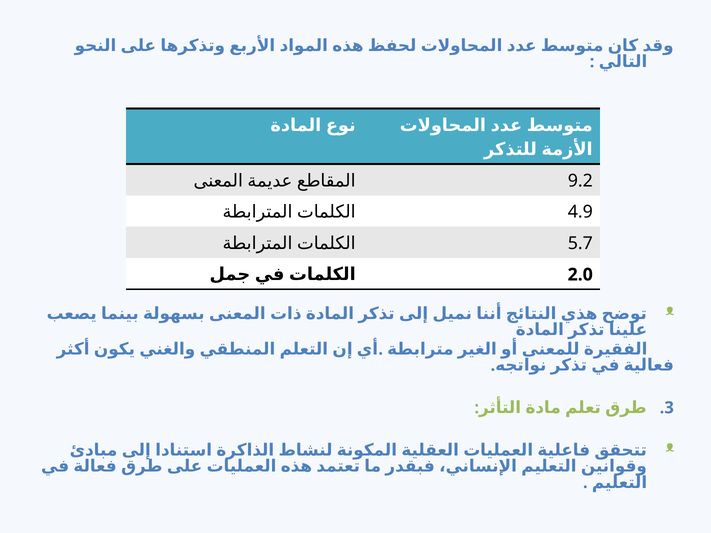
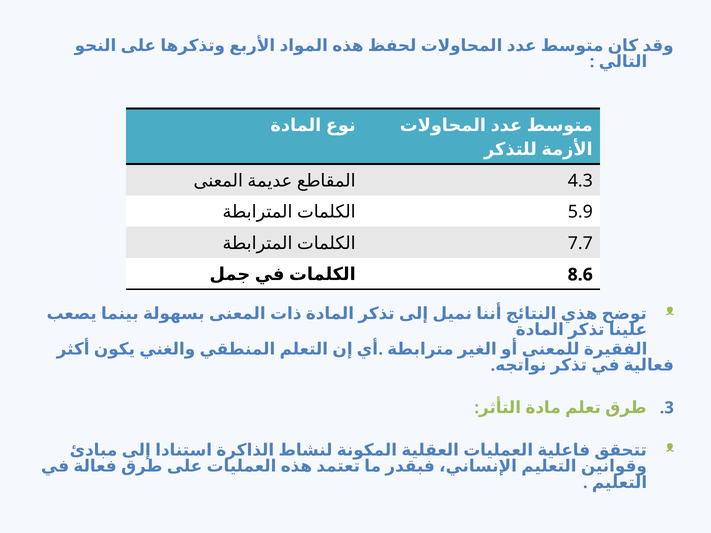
9.2: 9.2 -> 4.3
4.9: 4.9 -> 5.9
5.7: 5.7 -> 7.7
2.0: 2.0 -> 8.6
